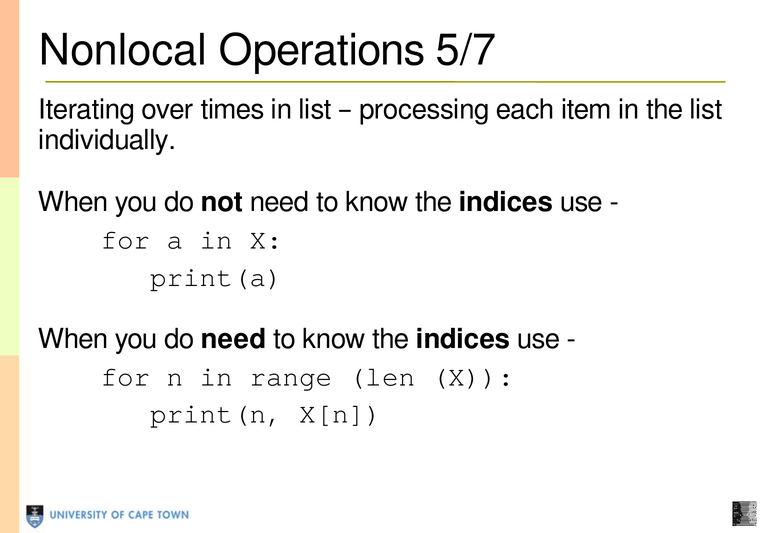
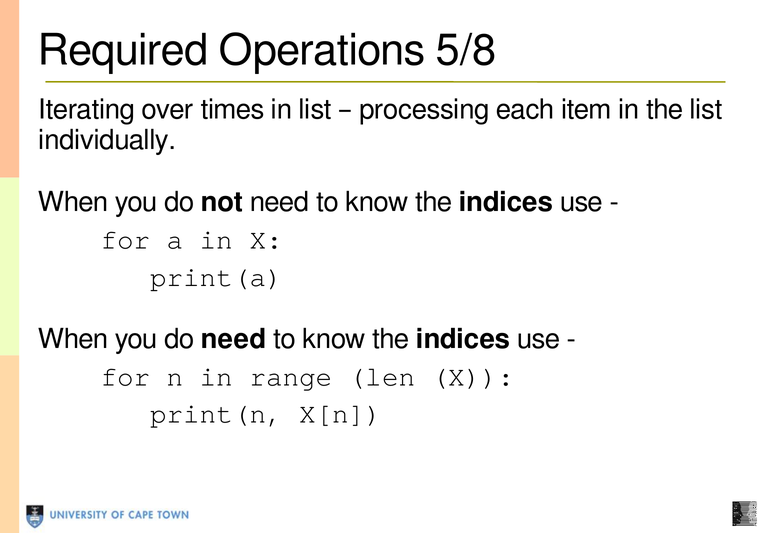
Nonlocal: Nonlocal -> Required
5/7: 5/7 -> 5/8
